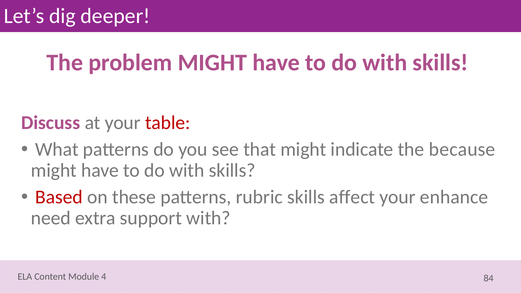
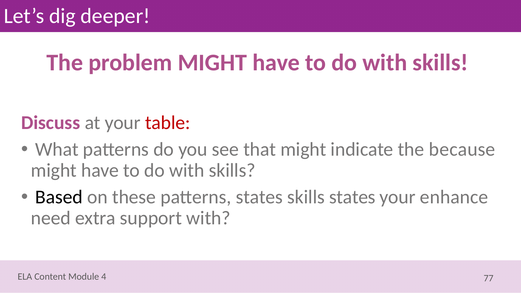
Based colour: red -> black
patterns rubric: rubric -> states
skills affect: affect -> states
84: 84 -> 77
